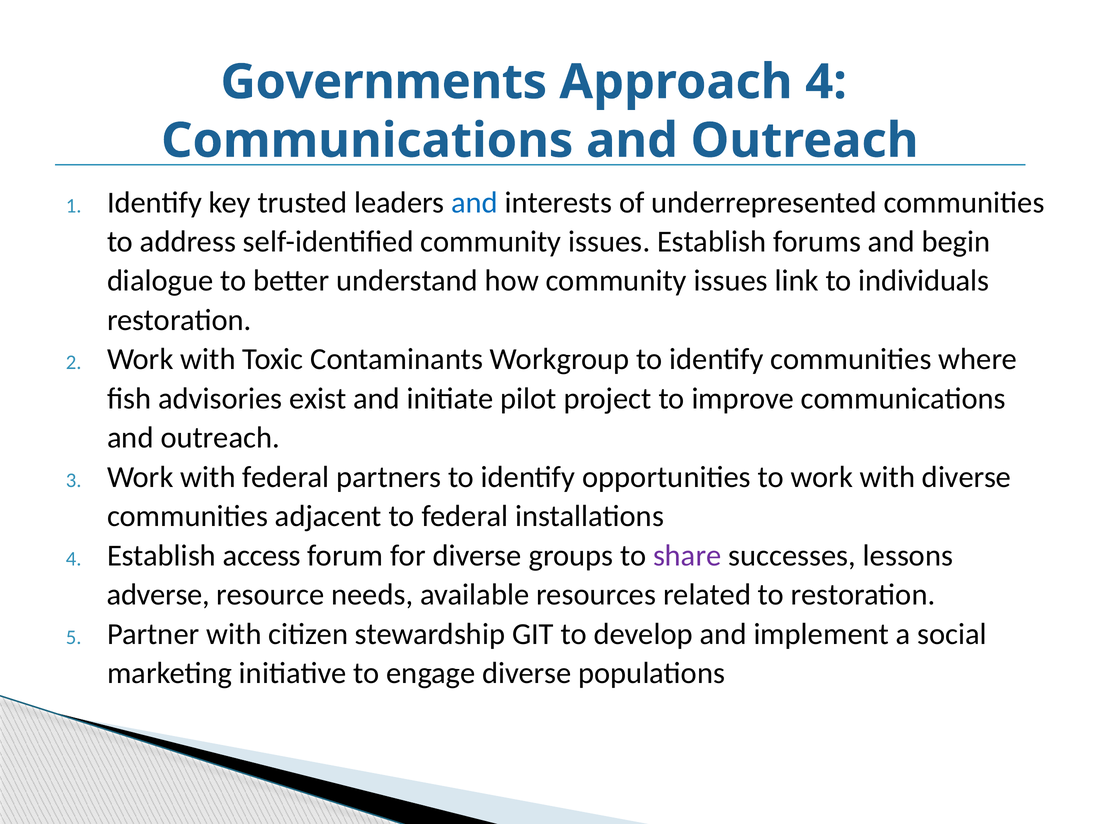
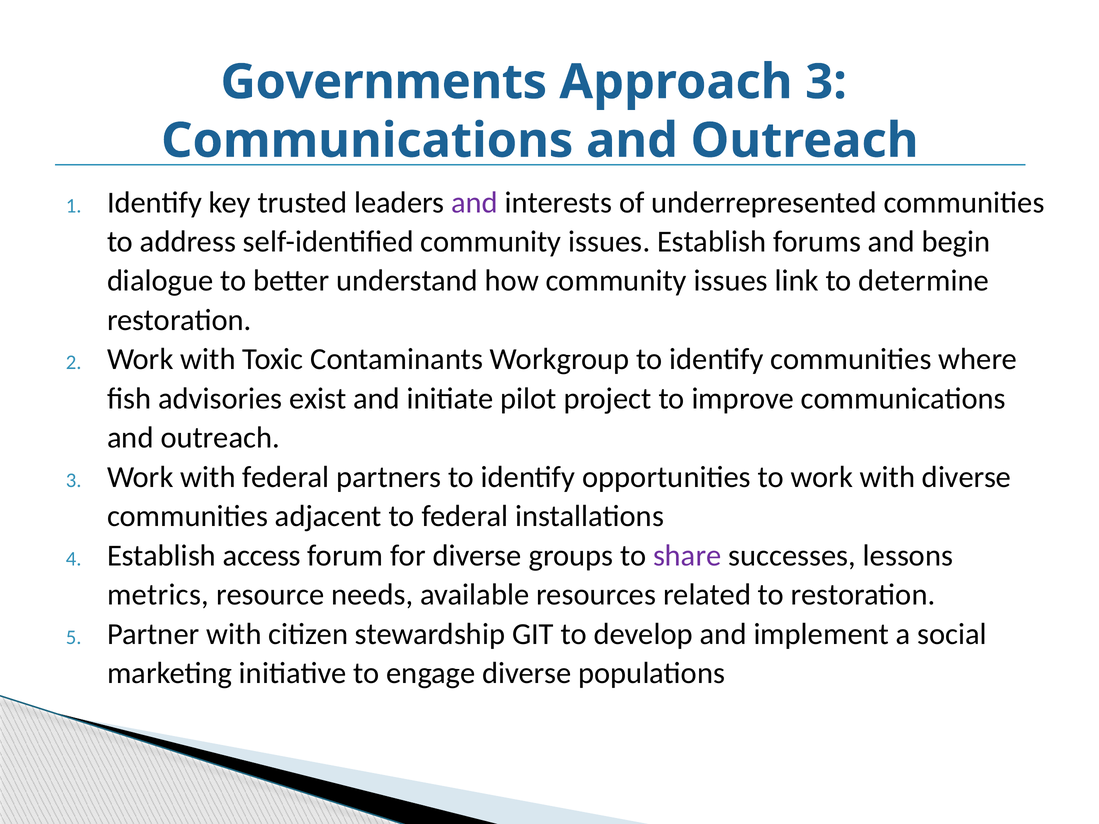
Approach 4: 4 -> 3
and at (475, 202) colour: blue -> purple
individuals: individuals -> determine
adverse: adverse -> metrics
